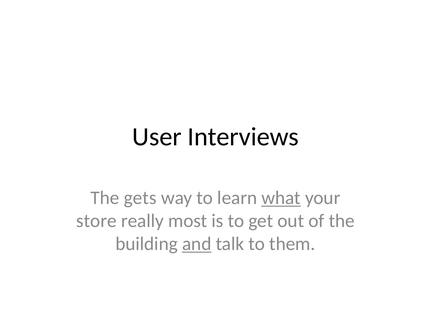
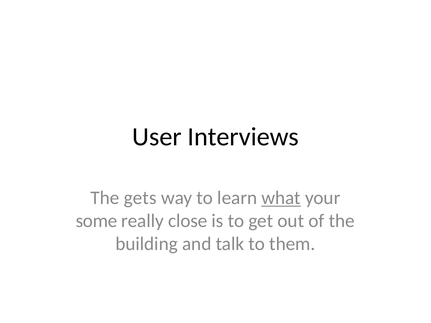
store: store -> some
most: most -> close
and underline: present -> none
